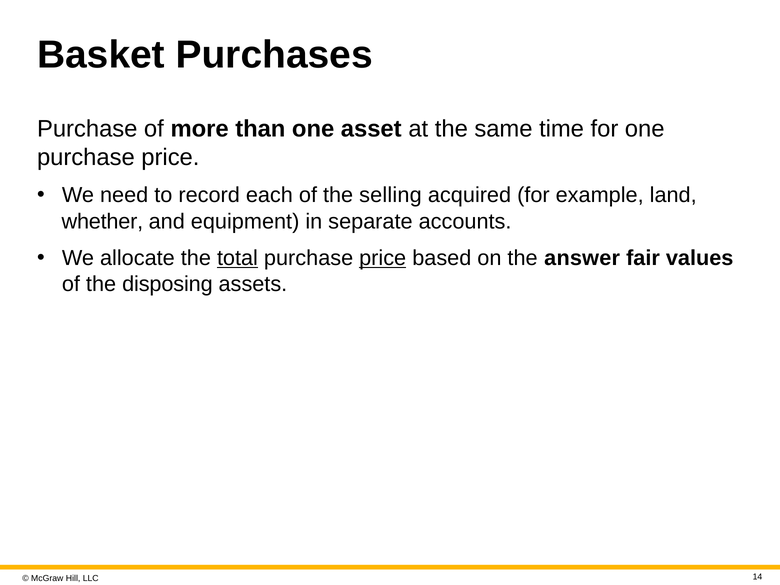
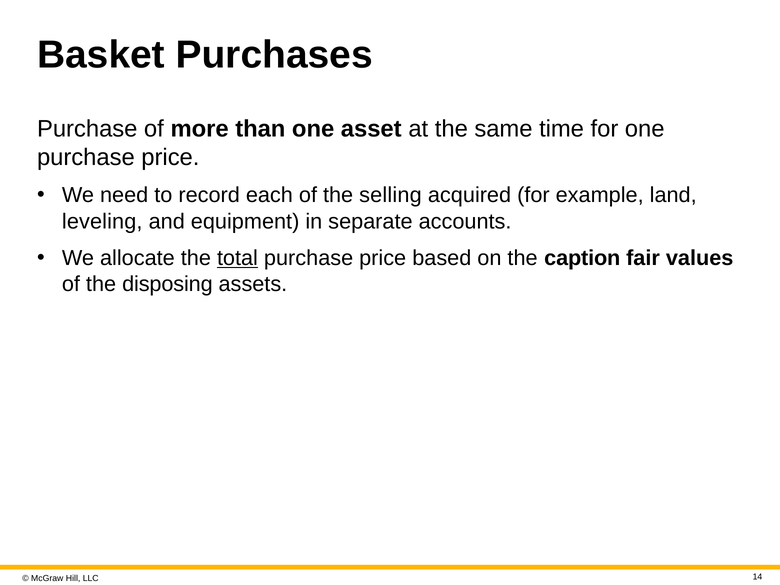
whether: whether -> leveling
price at (383, 258) underline: present -> none
answer: answer -> caption
